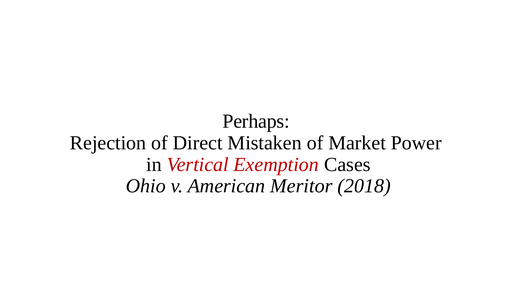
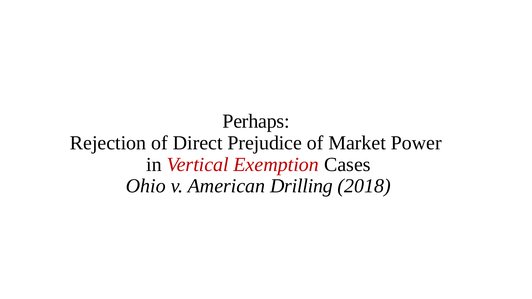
Mistaken: Mistaken -> Prejudice
Meritor: Meritor -> Drilling
